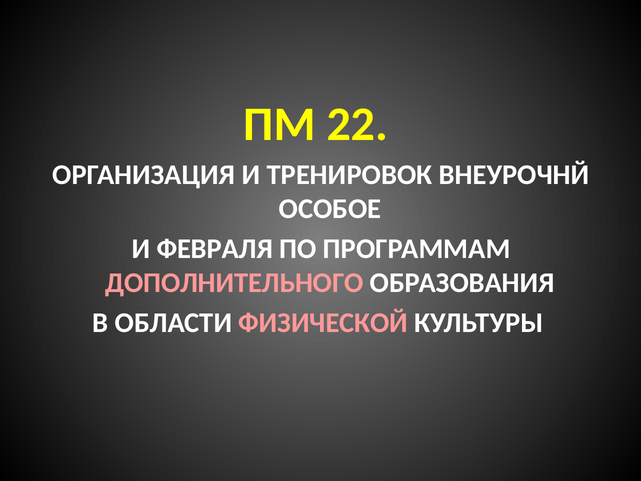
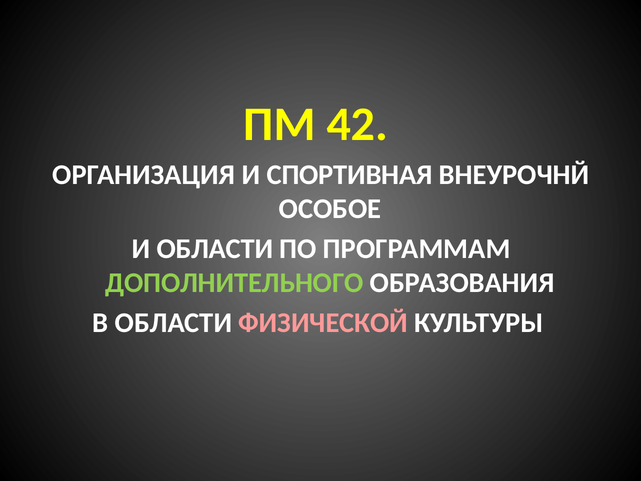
22: 22 -> 42
ТРЕНИРОВОК: ТРЕНИРОВОК -> СПОРТИВНАЯ
И ФЕВРАЛЯ: ФЕВРАЛЯ -> ОБЛАСТИ
ДОПОЛНИТЕЛЬНОГО colour: pink -> light green
